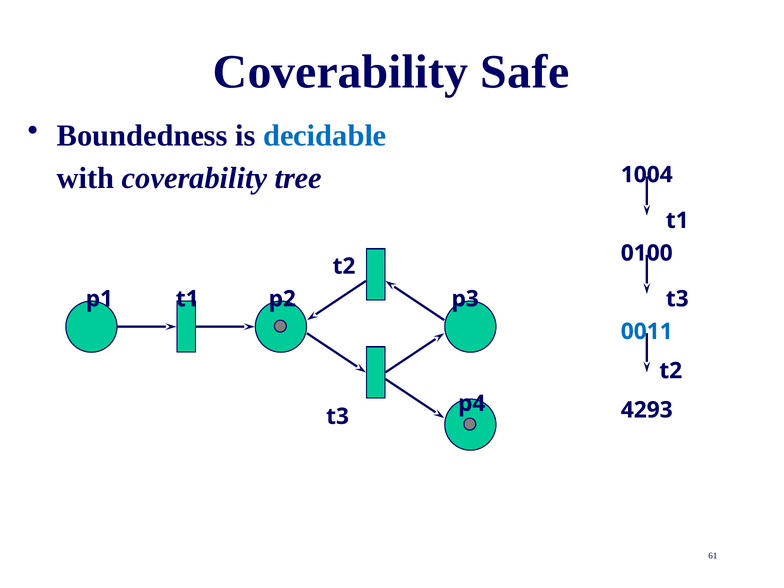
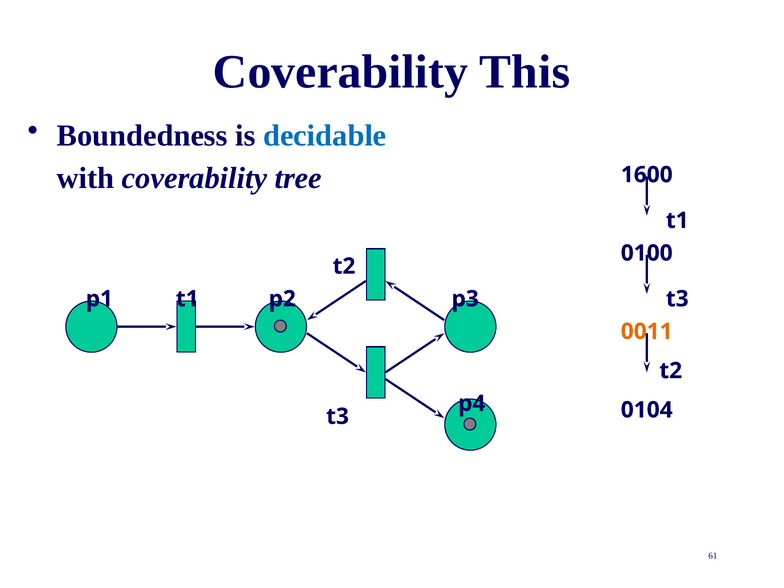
Safe: Safe -> This
1004: 1004 -> 1600
0011 colour: blue -> orange
4293: 4293 -> 0104
